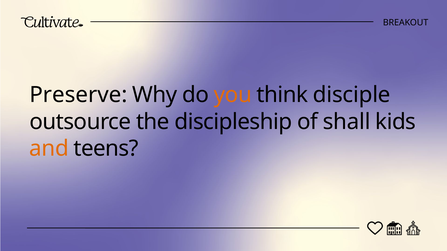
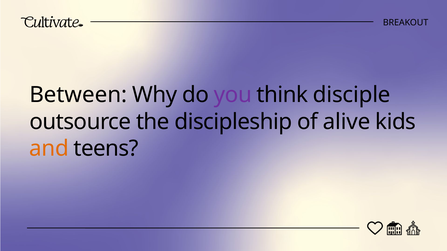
Preserve: Preserve -> Between
you colour: orange -> purple
shall: shall -> alive
